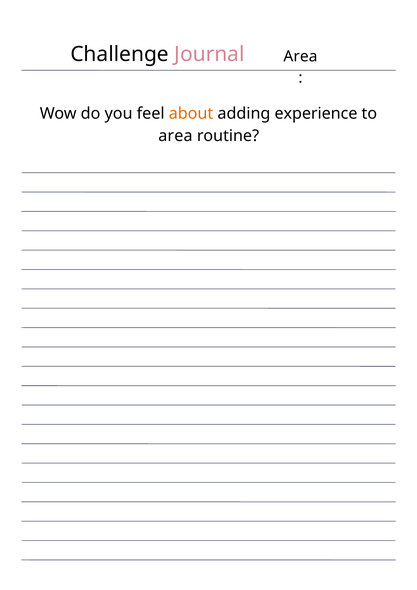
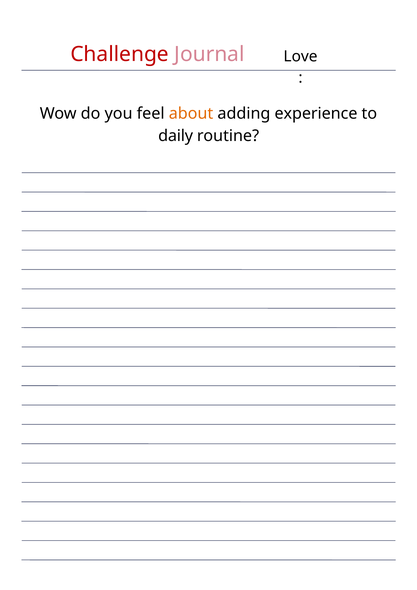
Challenge colour: black -> red
Area at (300, 56): Area -> Love
area at (175, 136): area -> daily
